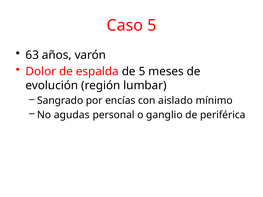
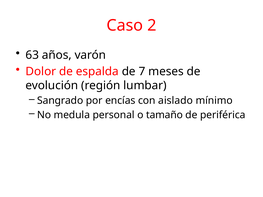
Caso 5: 5 -> 2
de 5: 5 -> 7
agudas: agudas -> medula
ganglio: ganglio -> tamaño
